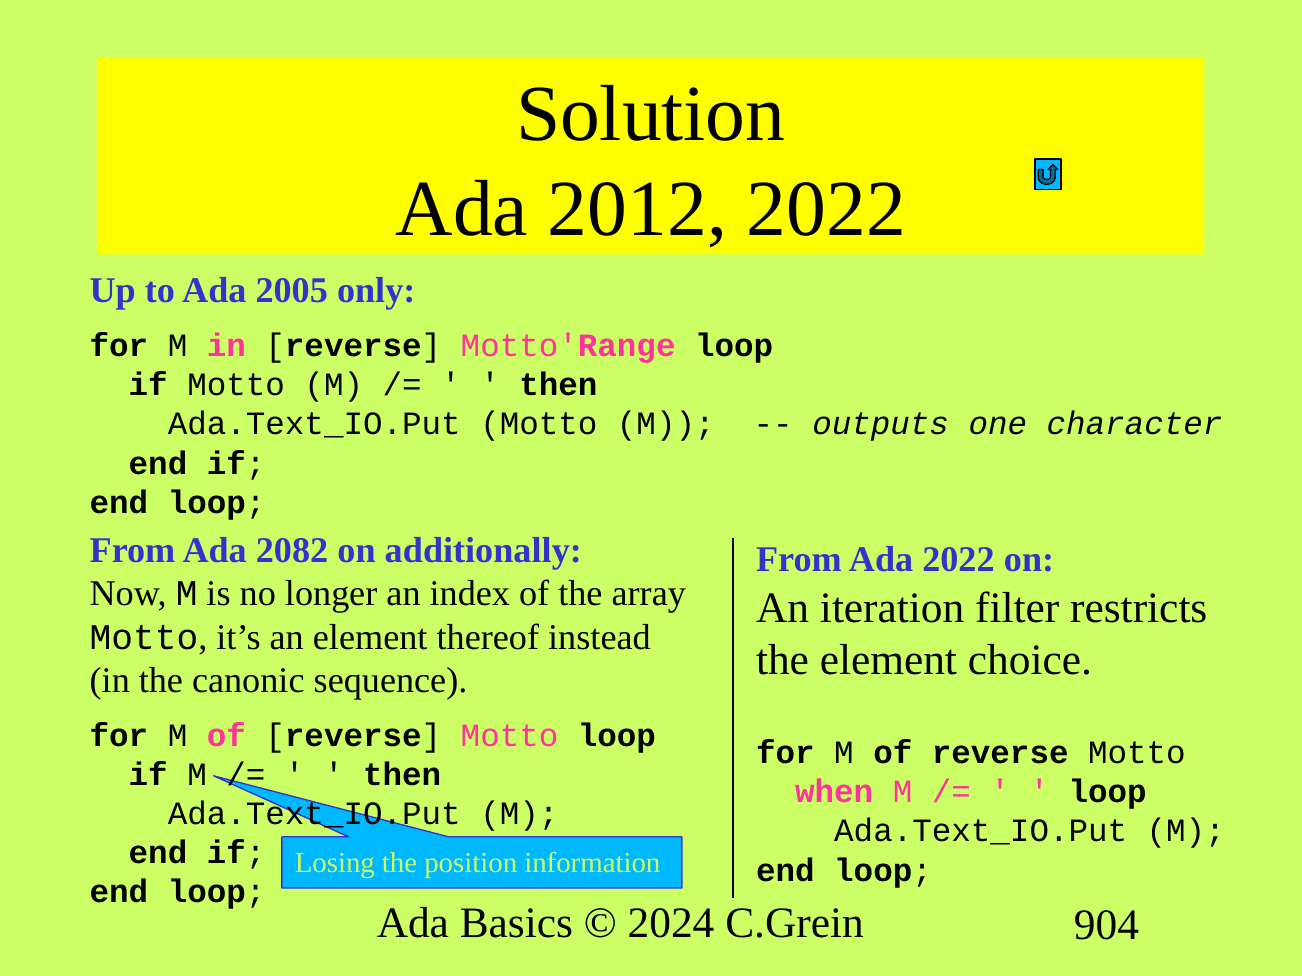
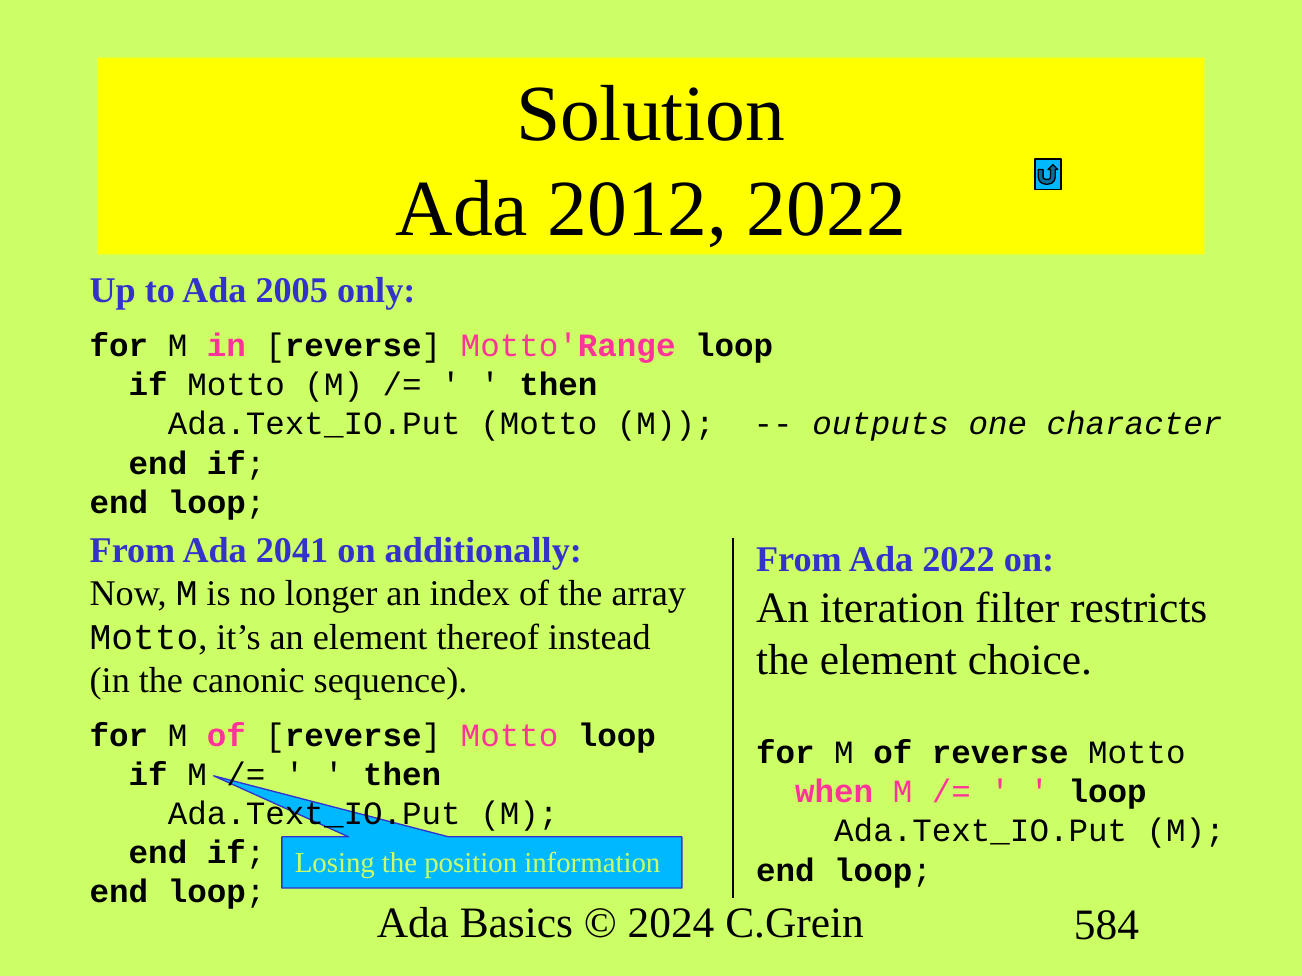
2082: 2082 -> 2041
904: 904 -> 584
